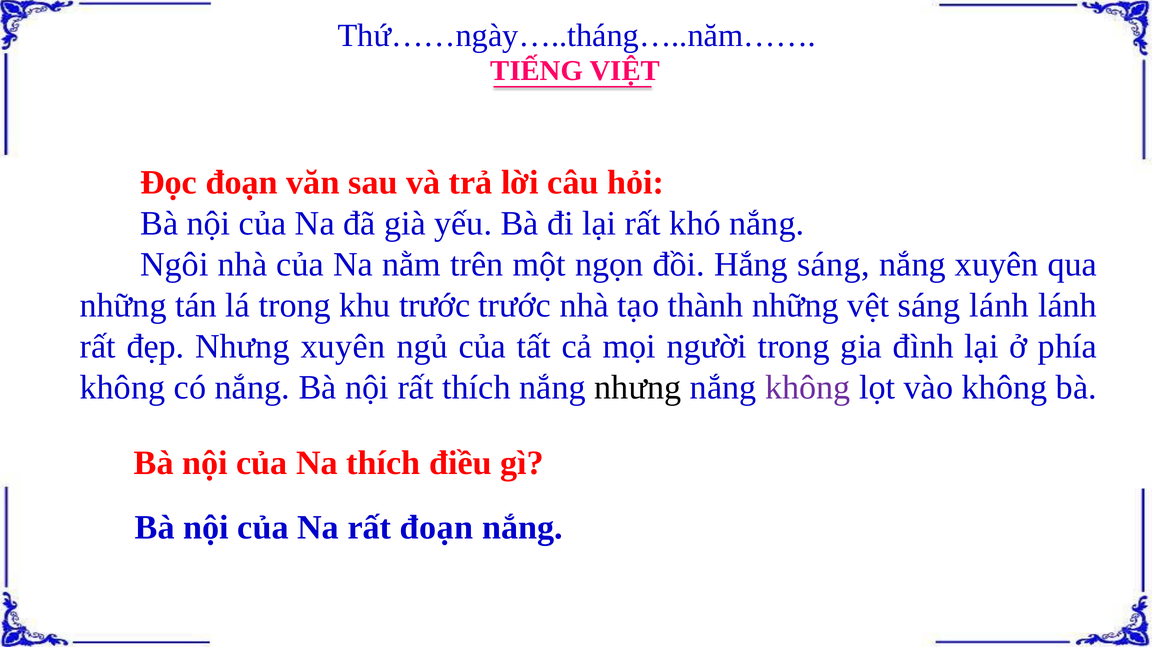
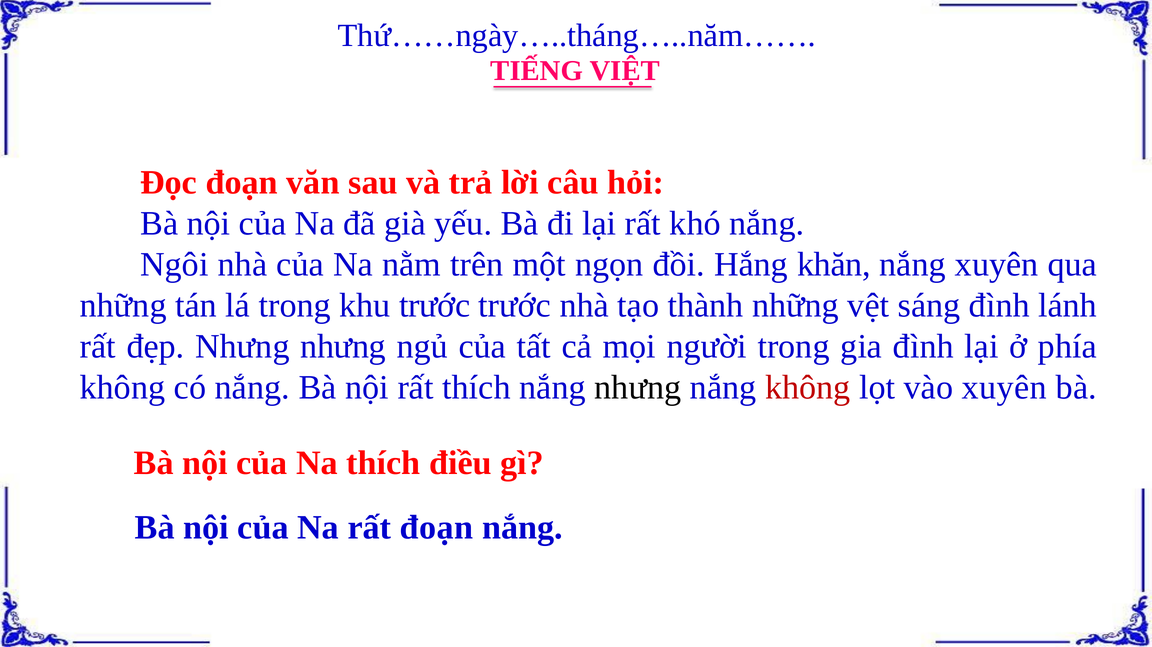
Hắng sáng: sáng -> khăn
sáng lánh: lánh -> đình
Nhưng xuyên: xuyên -> nhưng
không at (808, 387) colour: purple -> red
vào không: không -> xuyên
